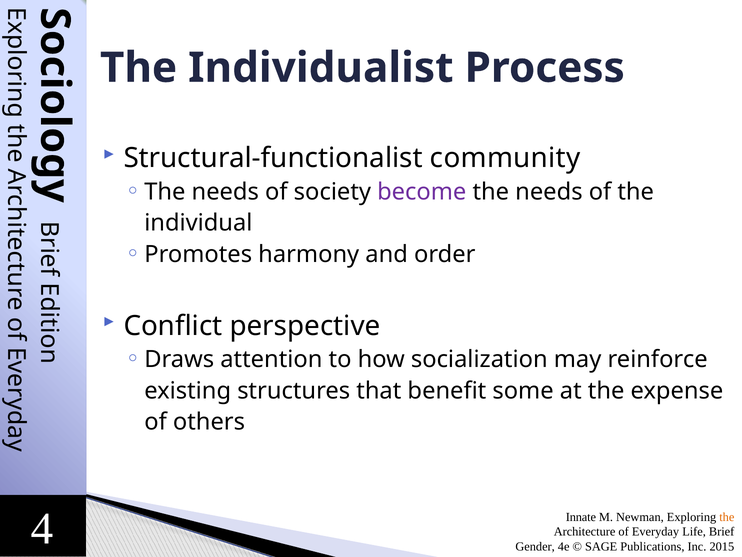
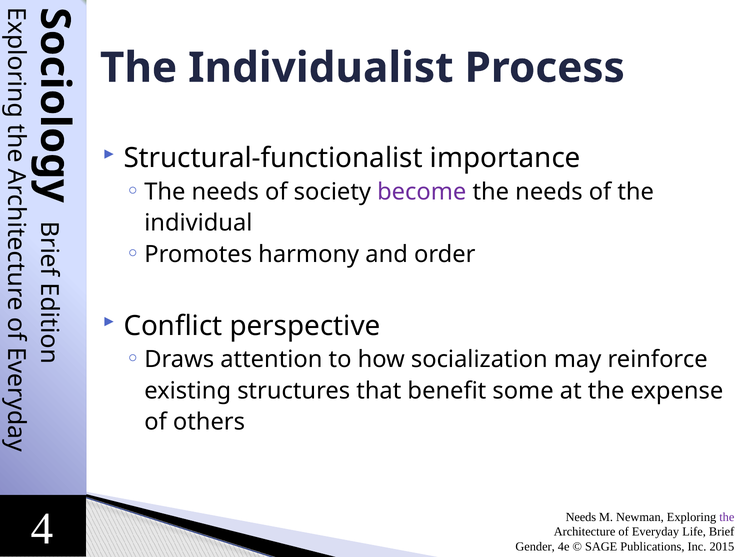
community: community -> importance
Innate at (581, 517): Innate -> Needs
the at (727, 517) colour: orange -> purple
